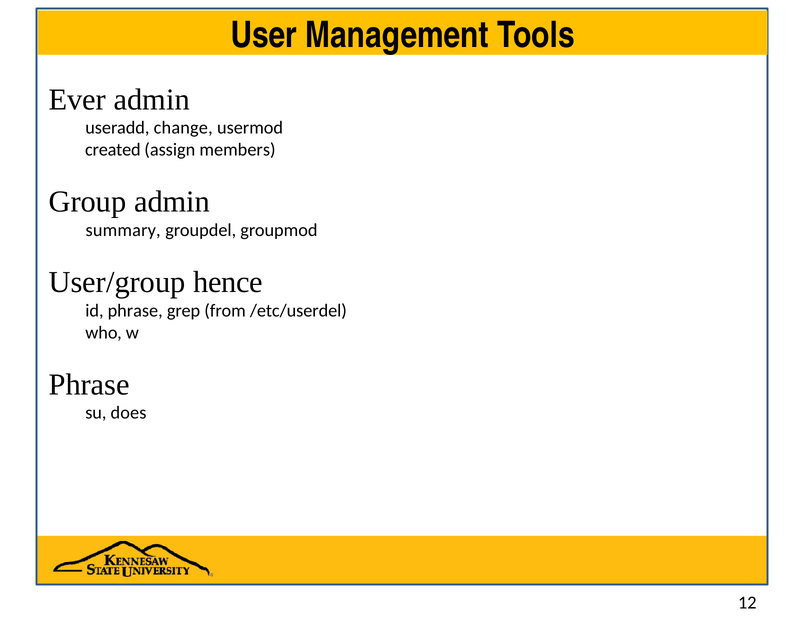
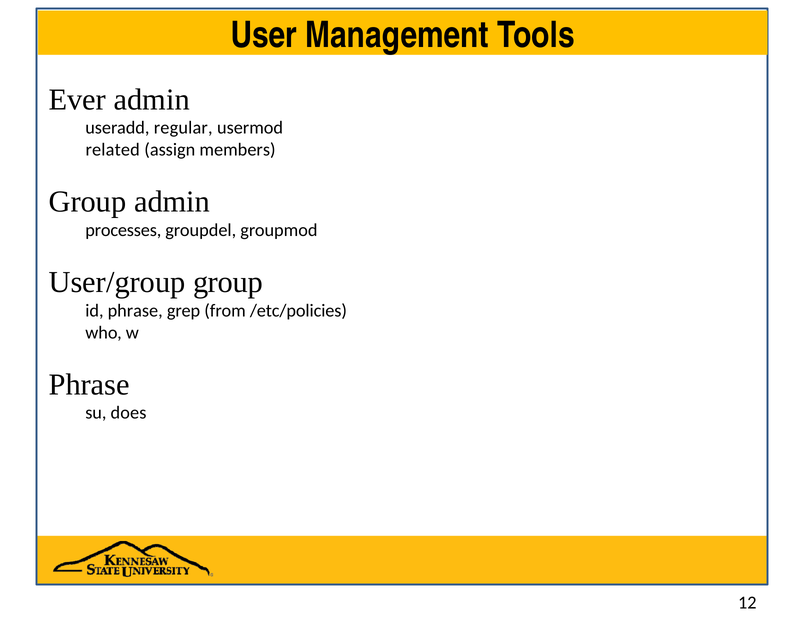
change: change -> regular
created: created -> related
summary: summary -> processes
User/group hence: hence -> group
/etc/userdel: /etc/userdel -> /etc/policies
